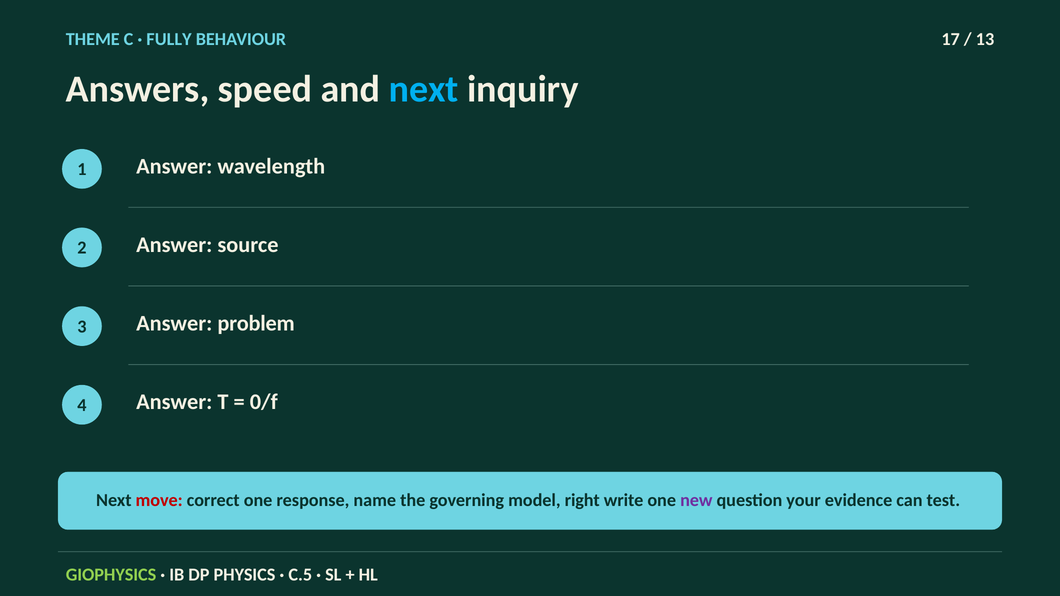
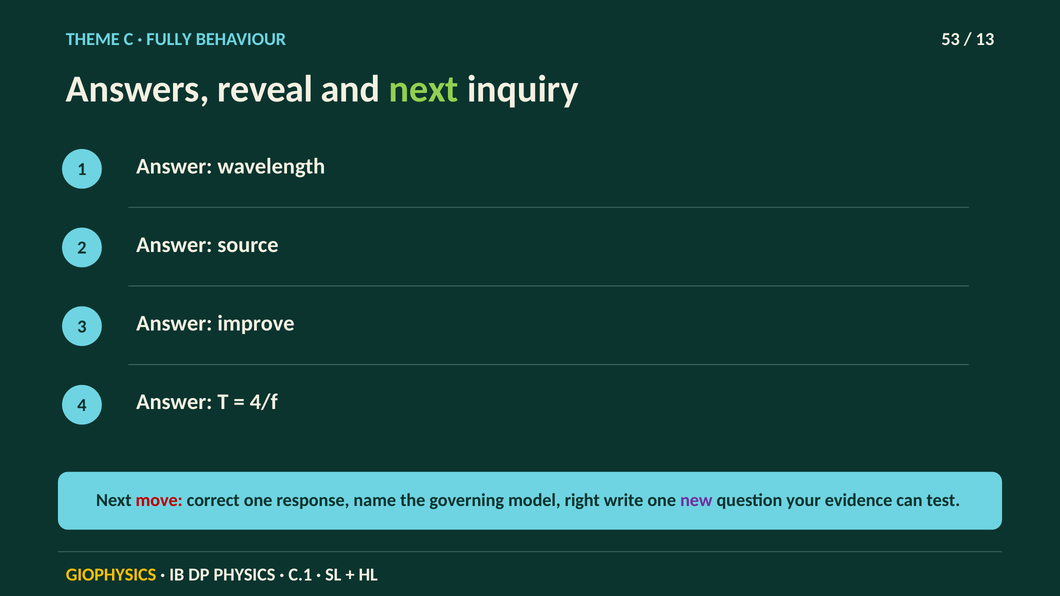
17: 17 -> 53
speed: speed -> reveal
next at (424, 89) colour: light blue -> light green
problem: problem -> improve
0/f: 0/f -> 4/f
GIOPHYSICS colour: light green -> yellow
C.5: C.5 -> C.1
